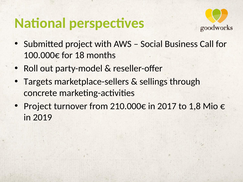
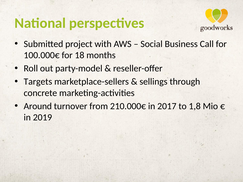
Project at (38, 106): Project -> Around
